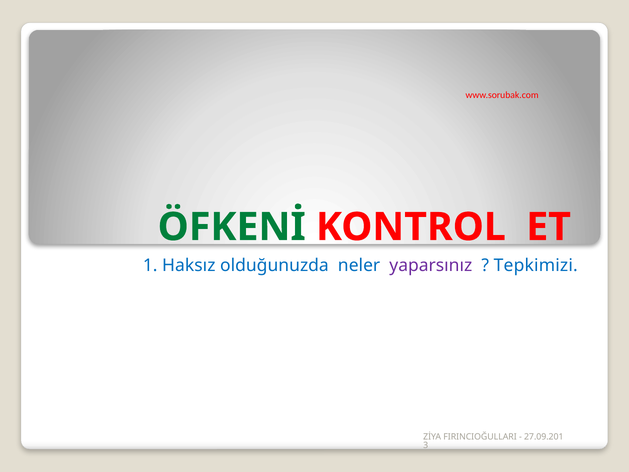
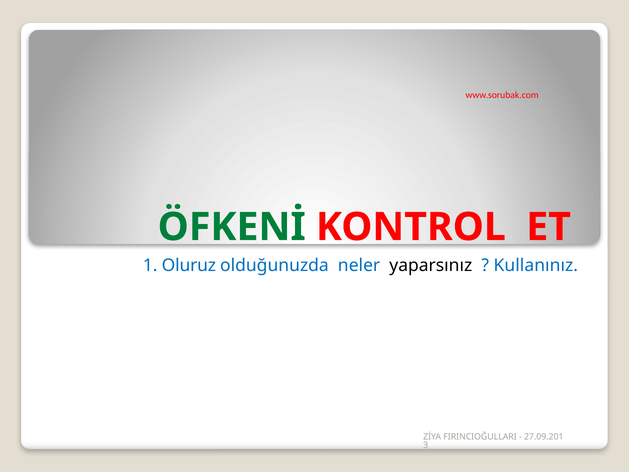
Haksız: Haksız -> Oluruz
yaparsınız colour: purple -> black
Tepkimizi: Tepkimizi -> Kullanınız
